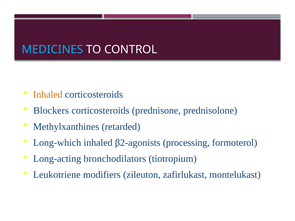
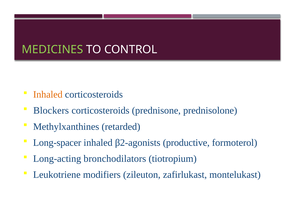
MEDICINES colour: light blue -> light green
Long-which: Long-which -> Long-spacer
processing: processing -> productive
